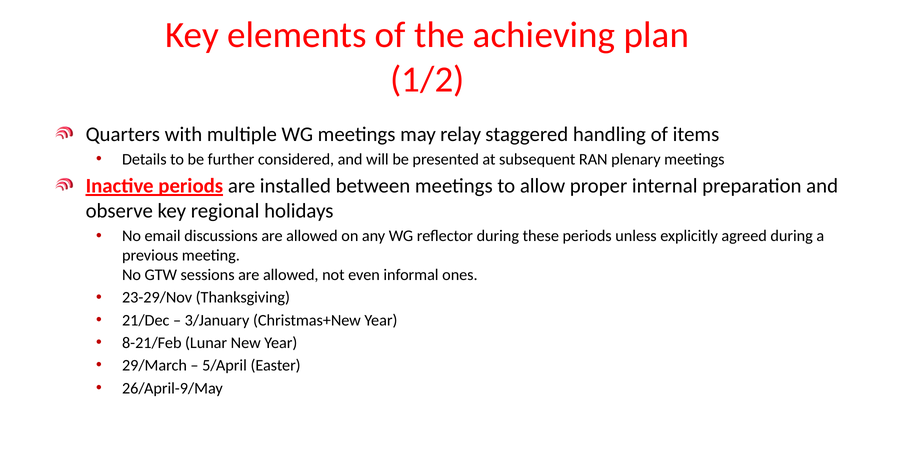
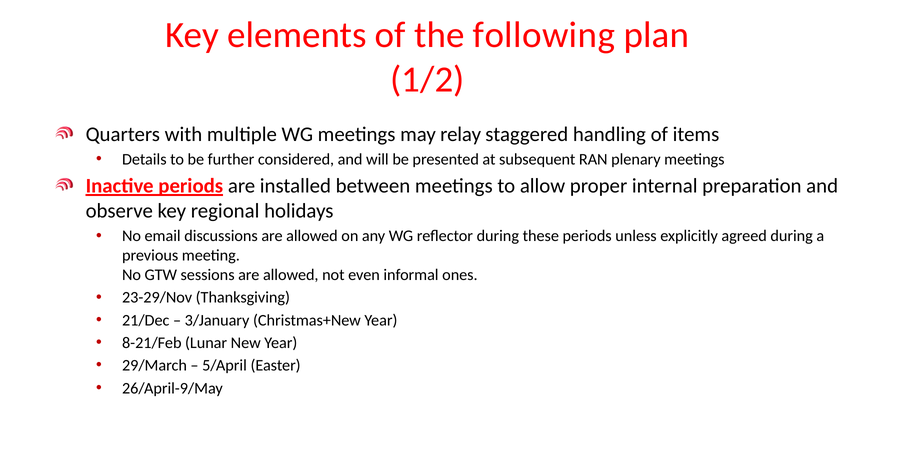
achieving: achieving -> following
